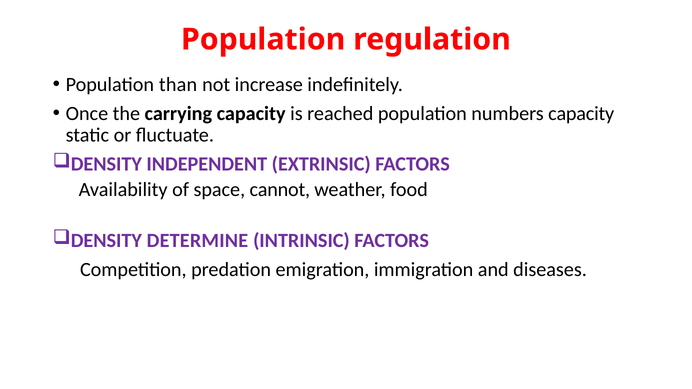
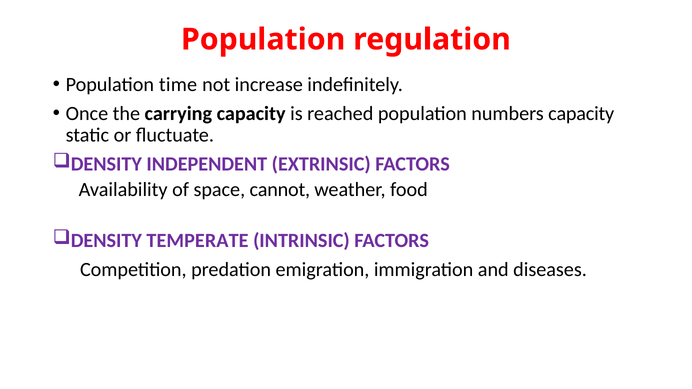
than: than -> time
DETERMINE: DETERMINE -> TEMPERATE
